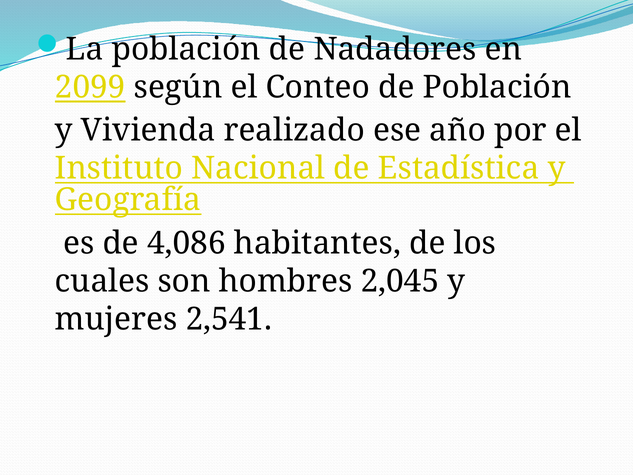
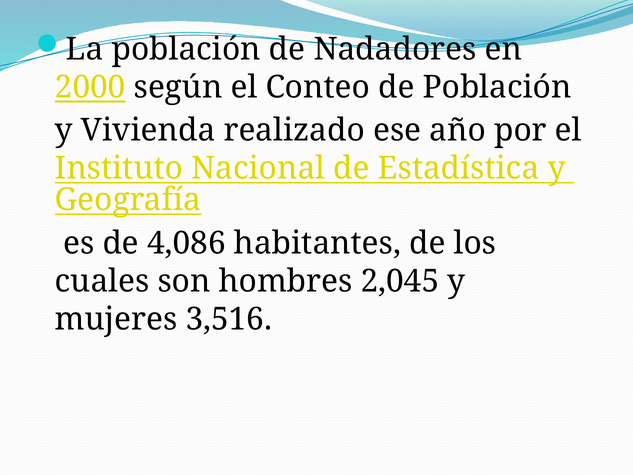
2099: 2099 -> 2000
2,541: 2,541 -> 3,516
